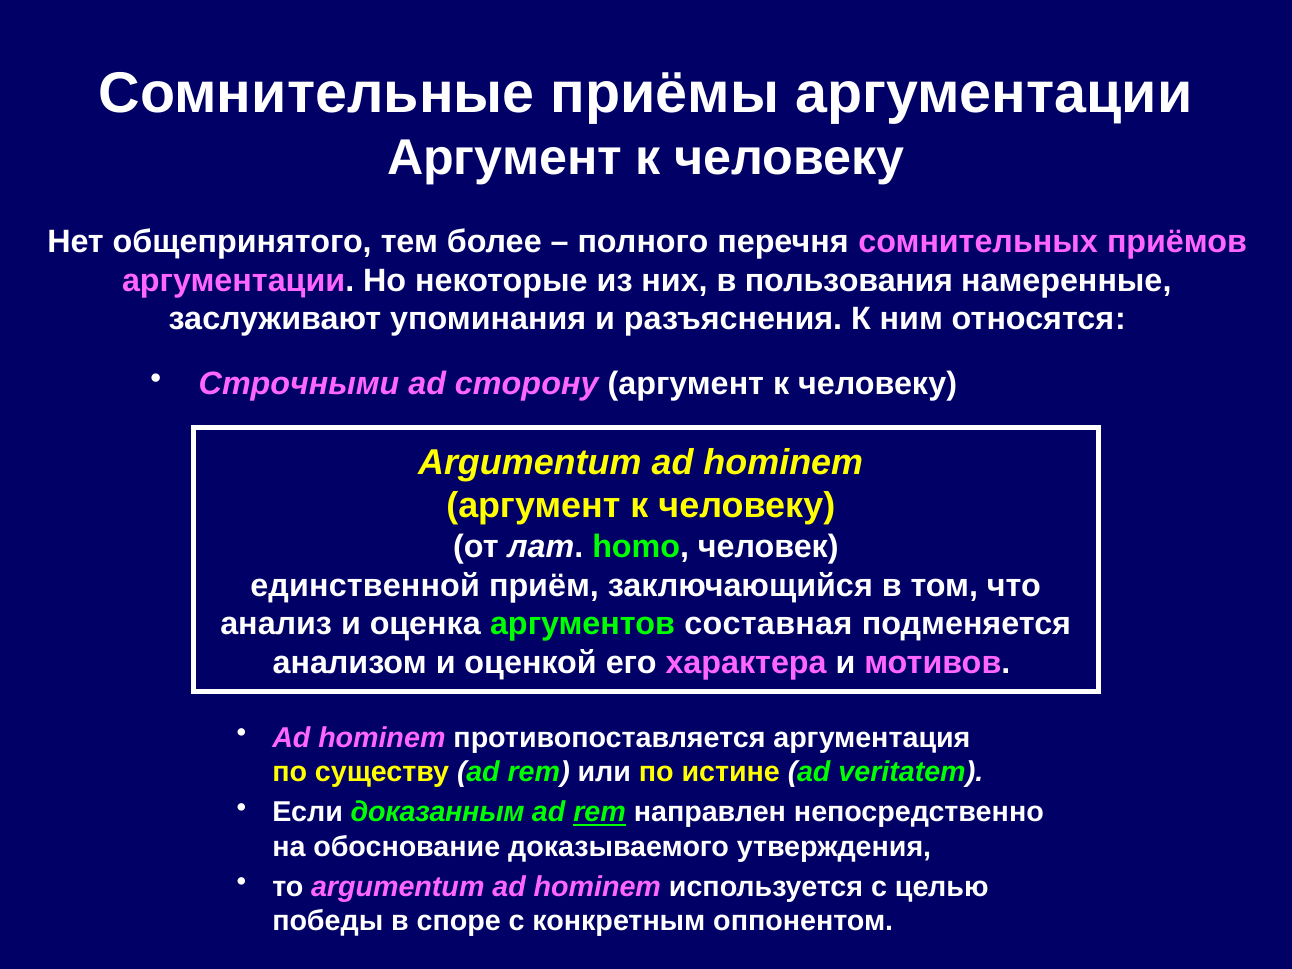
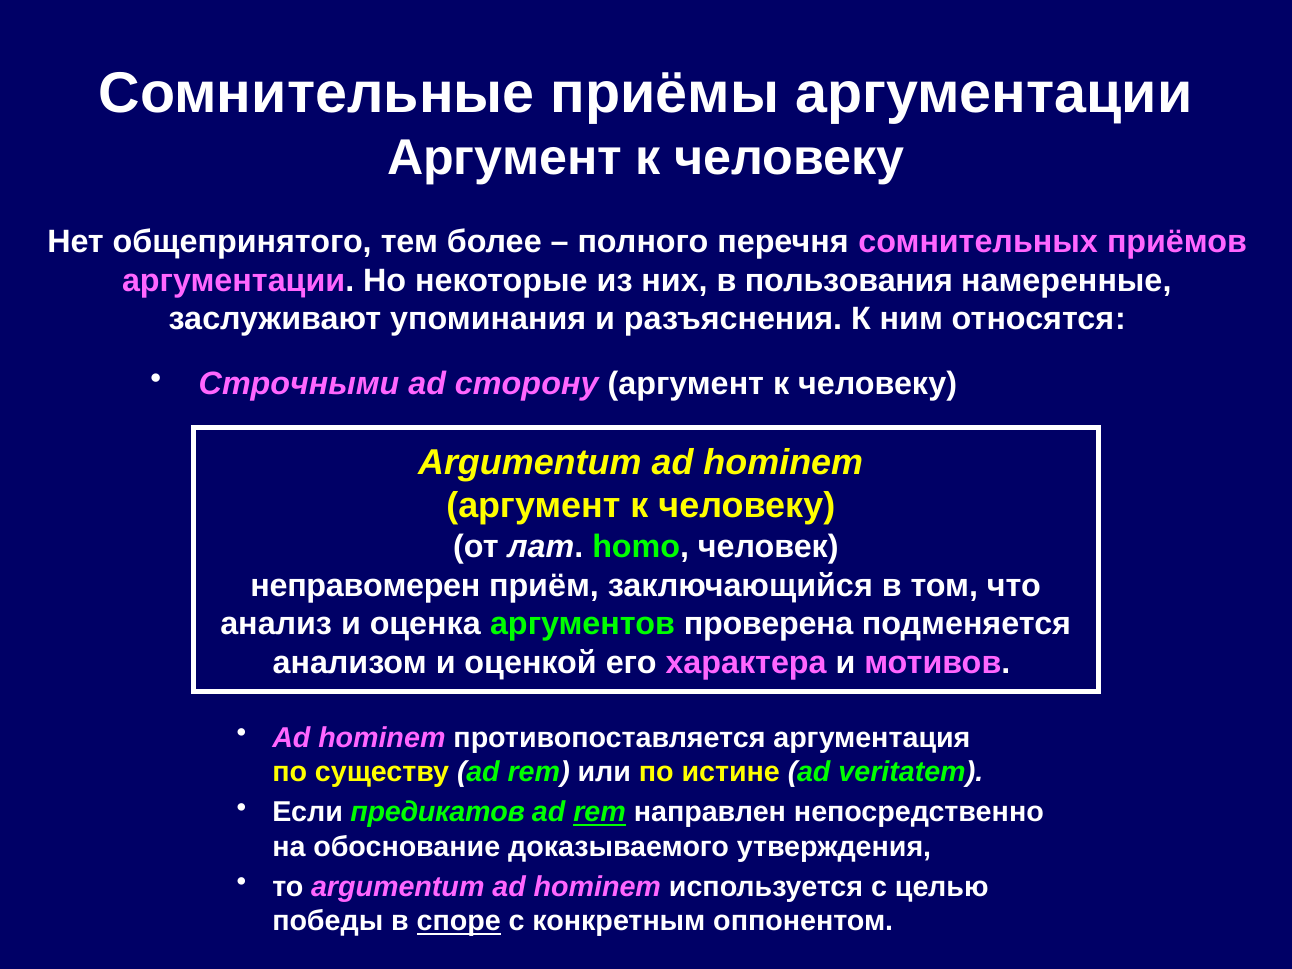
единственной: единственной -> неправомерен
составная: составная -> проверена
доказанным: доказанным -> предикатов
споре underline: none -> present
